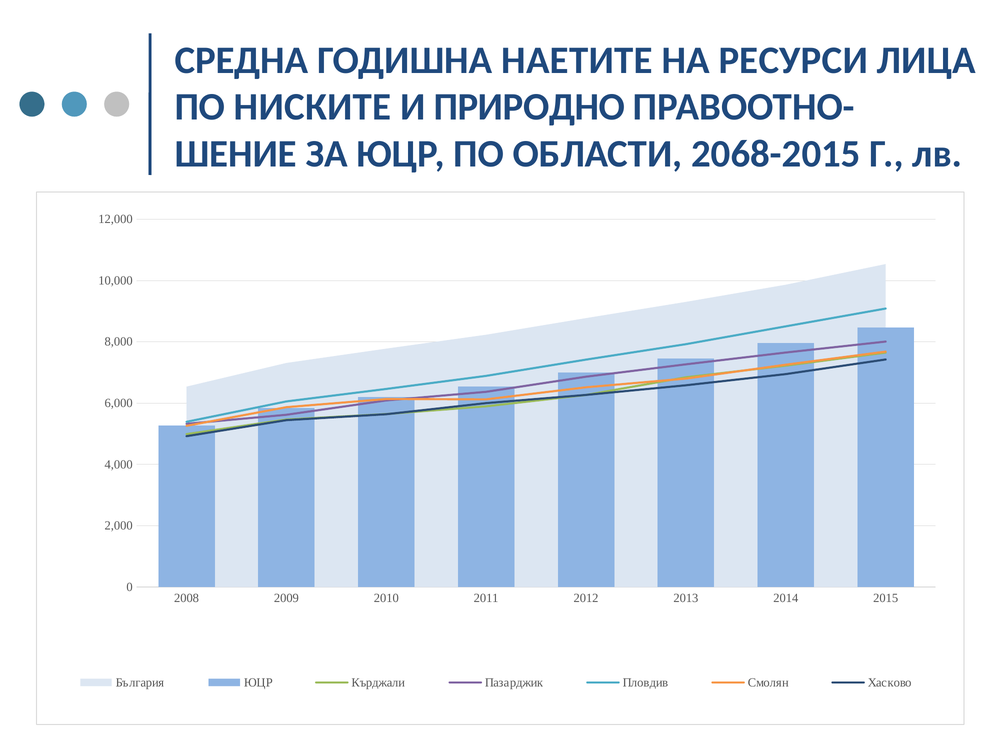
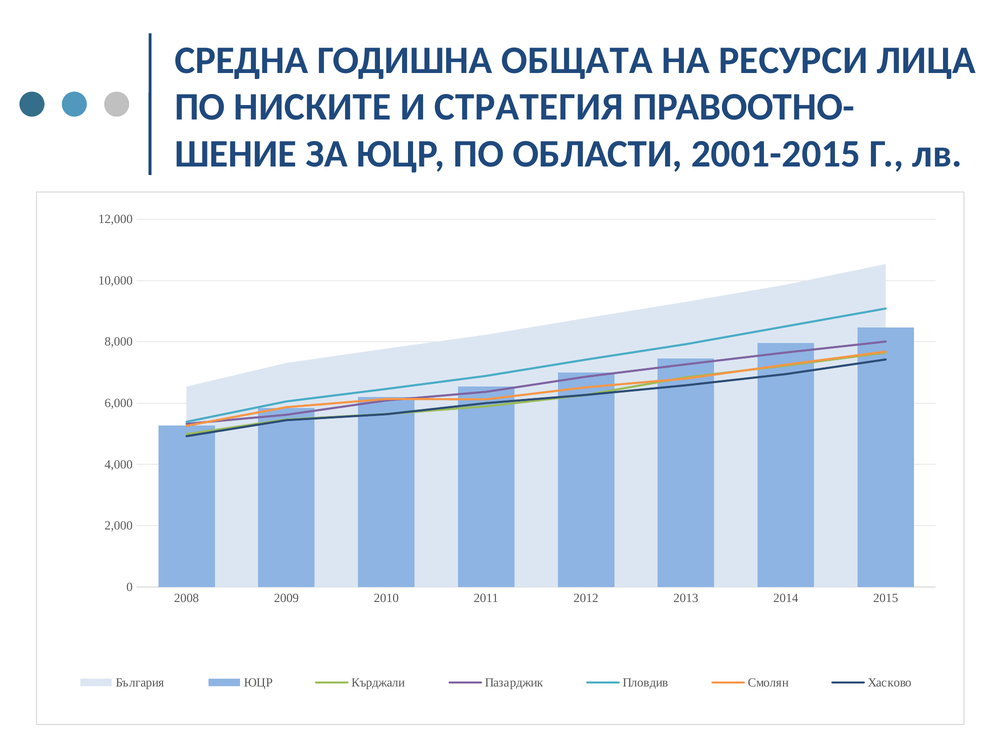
НАЕТИТЕ: НАЕТИТЕ -> ОБЩАТА
ПРИРОДНО: ПРИРОДНО -> СТРАТЕГИЯ
2068-2015: 2068-2015 -> 2001-2015
